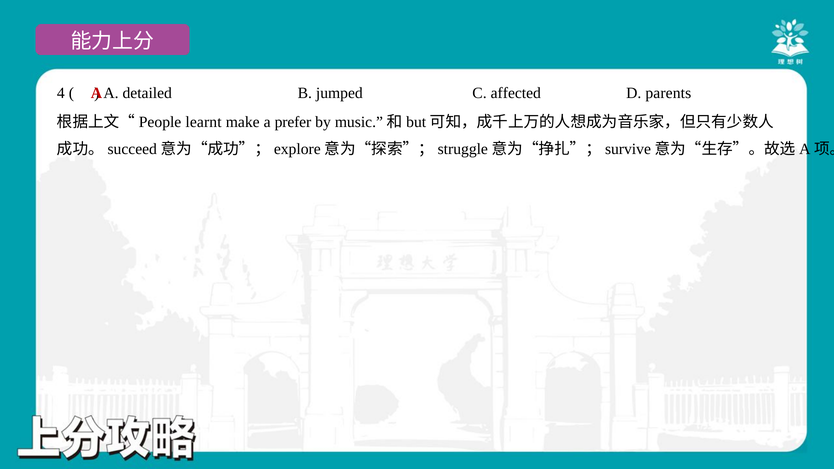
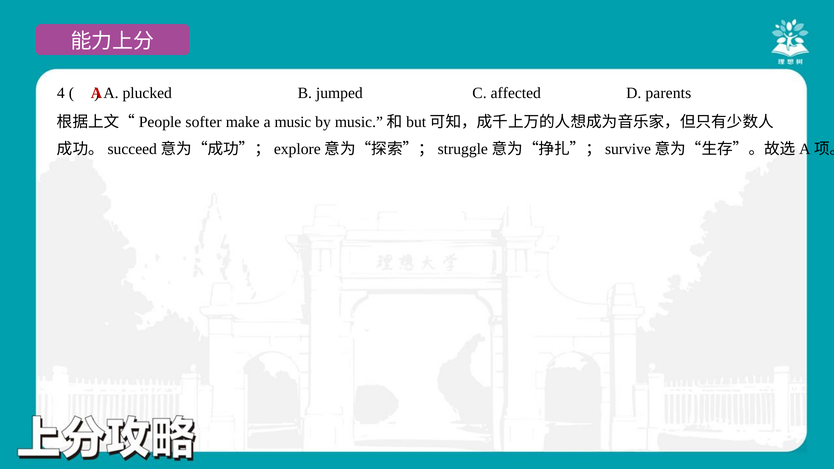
detailed: detailed -> plucked
learnt: learnt -> softer
prefer: prefer -> music
